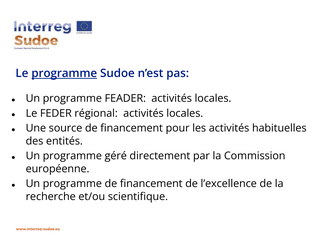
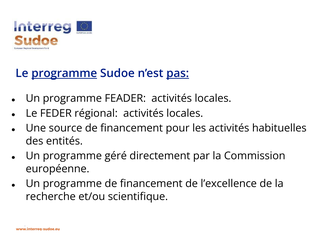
pas underline: none -> present
